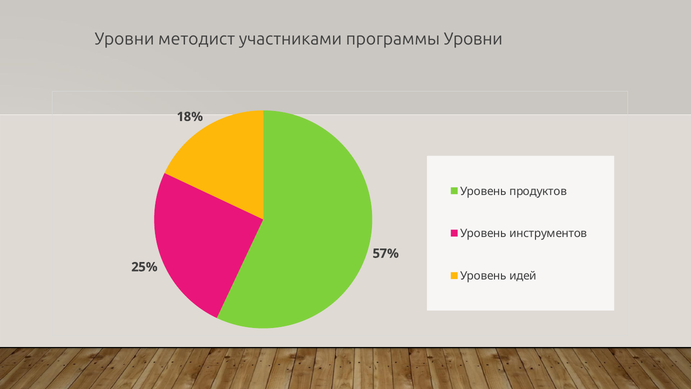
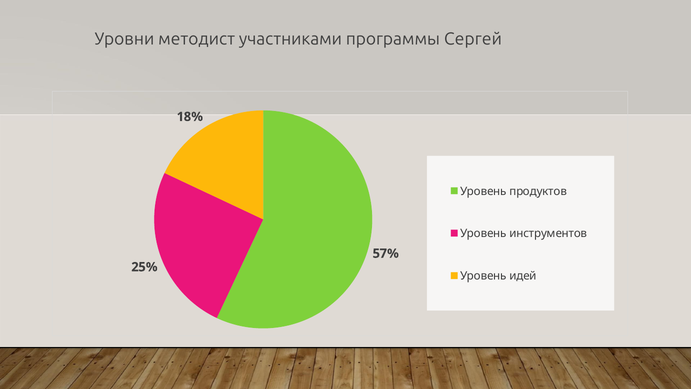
программы Уровни: Уровни -> Сергей
